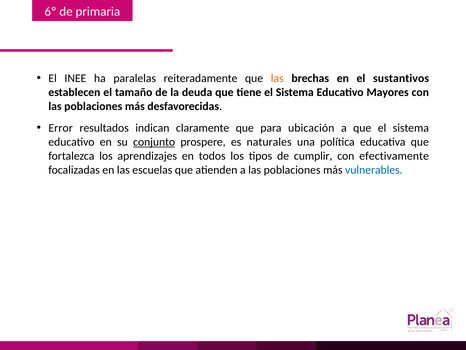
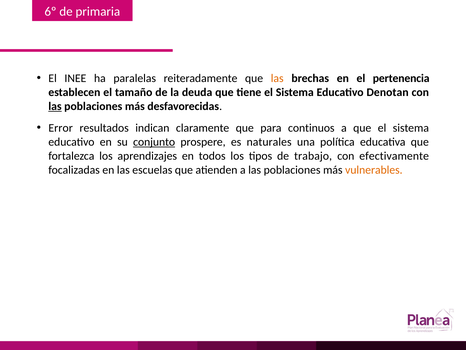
sustantivos: sustantivos -> pertenencia
Mayores: Mayores -> Denotan
las at (55, 106) underline: none -> present
ubicación: ubicación -> continuos
cumplir: cumplir -> trabajo
vulnerables colour: blue -> orange
